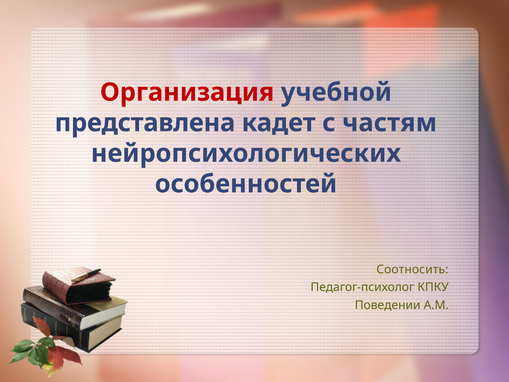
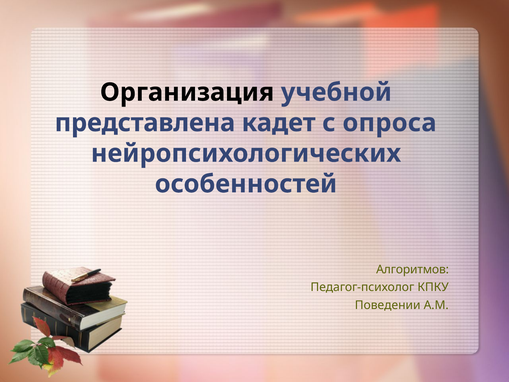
Организация colour: red -> black
частям: частям -> опроса
Соотносить: Соотносить -> Алгоритмов
